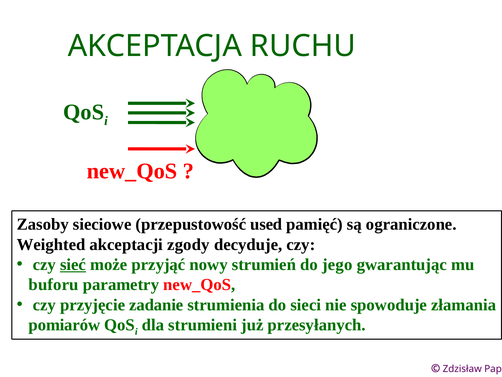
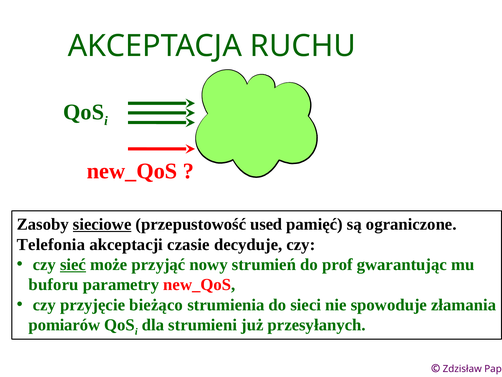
sieciowe underline: none -> present
Weighted: Weighted -> Telefonia
zgody: zgody -> czasie
jego: jego -> prof
zadanie: zadanie -> bieżąco
